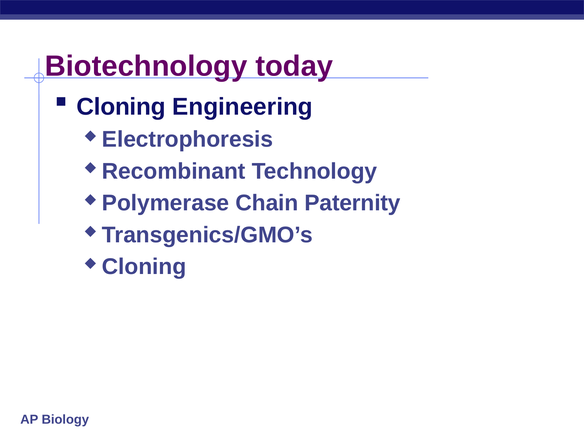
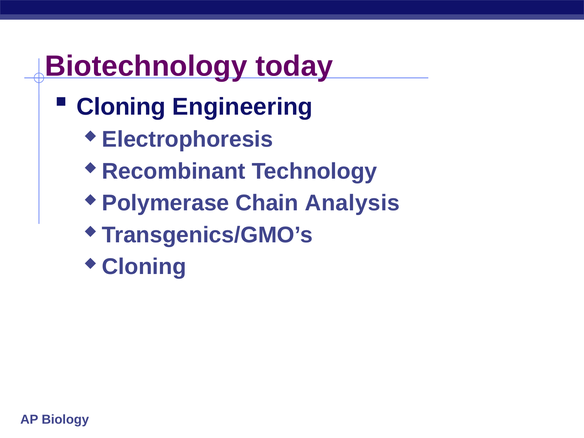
Paternity: Paternity -> Analysis
